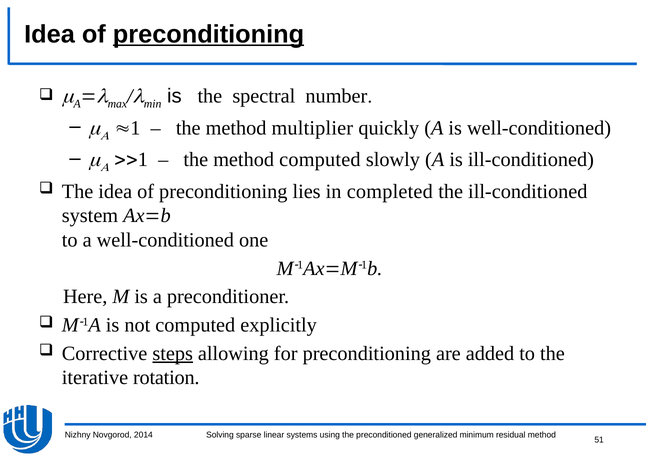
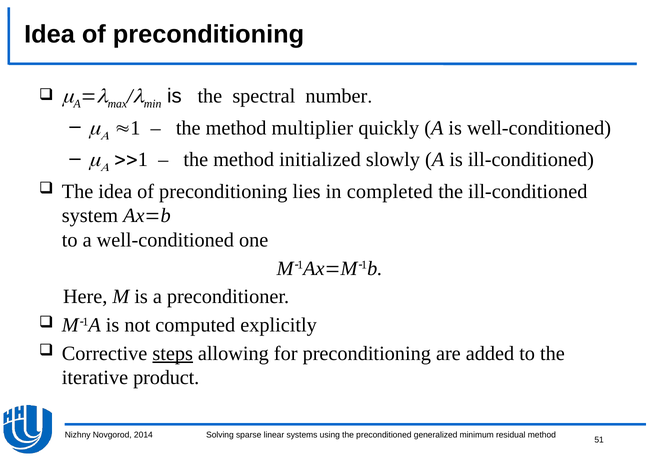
preconditioning at (208, 34) underline: present -> none
method computed: computed -> initialized
rotation: rotation -> product
